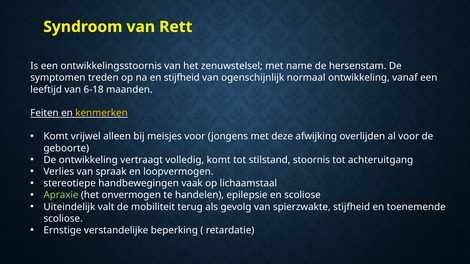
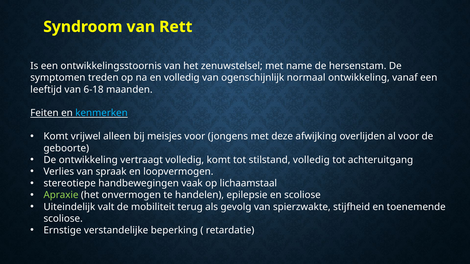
en stijfheid: stijfheid -> volledig
kenmerken colour: yellow -> light blue
stilstand stoornis: stoornis -> volledig
